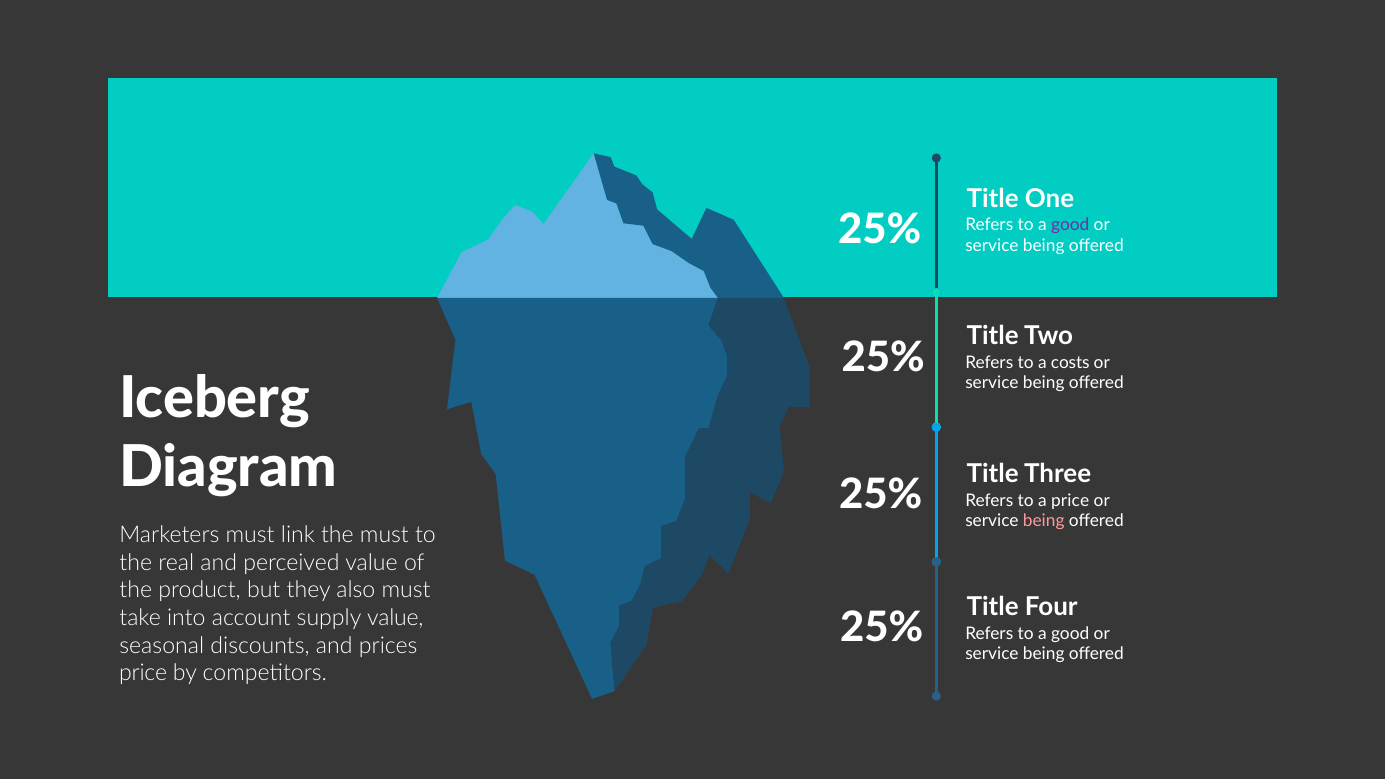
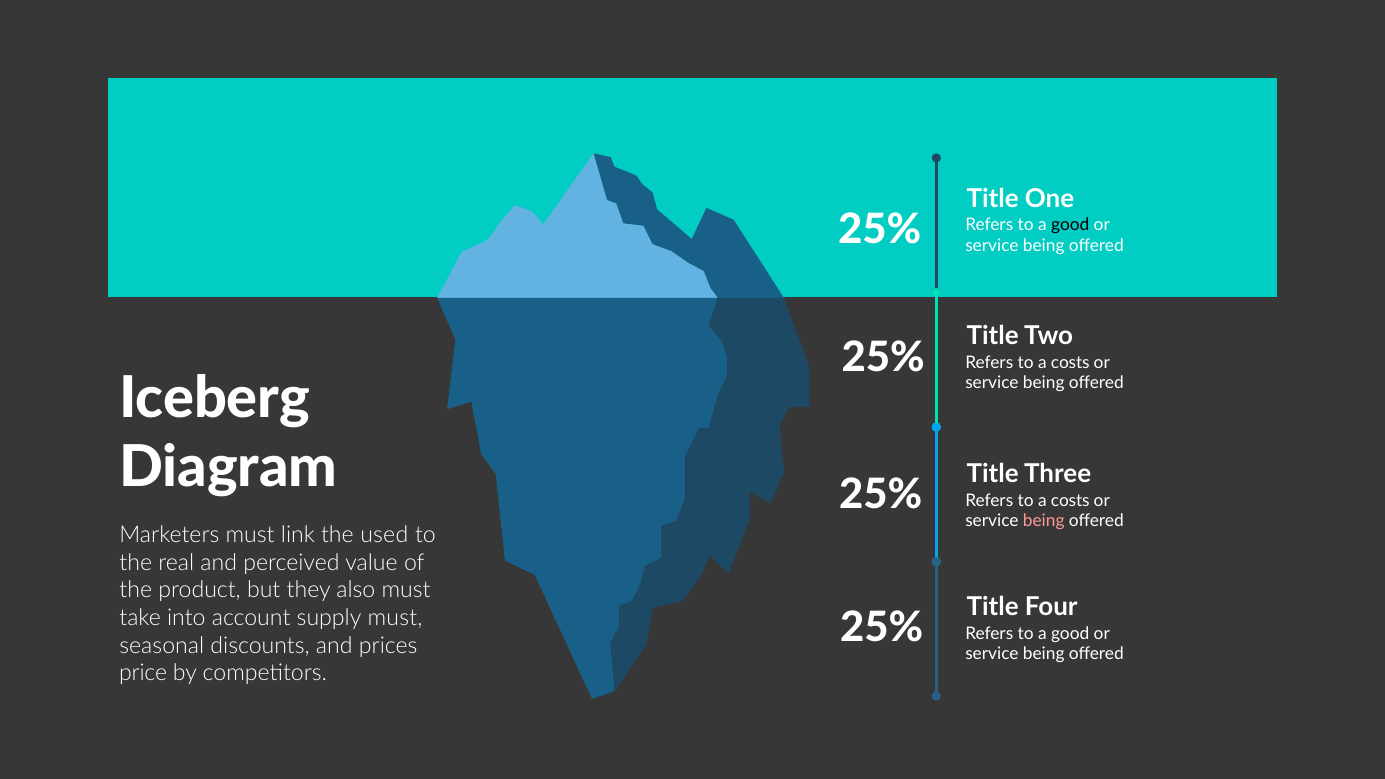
good at (1070, 225) colour: purple -> black
price at (1070, 500): price -> costs
the must: must -> used
supply value: value -> must
